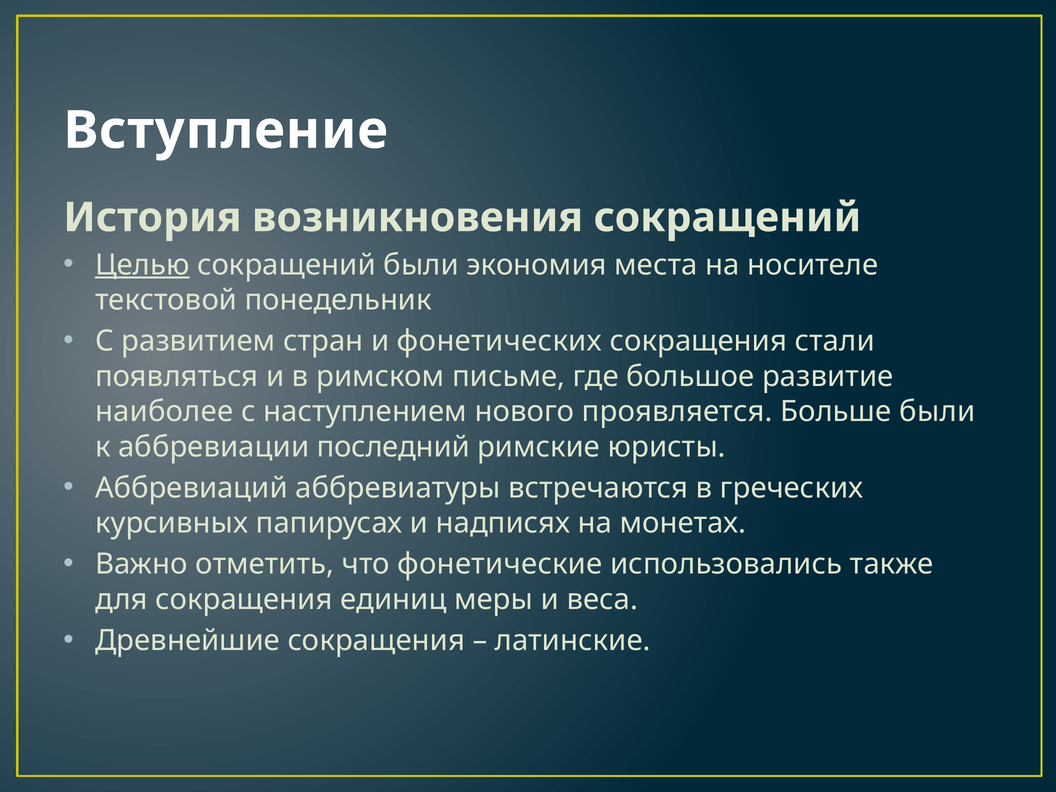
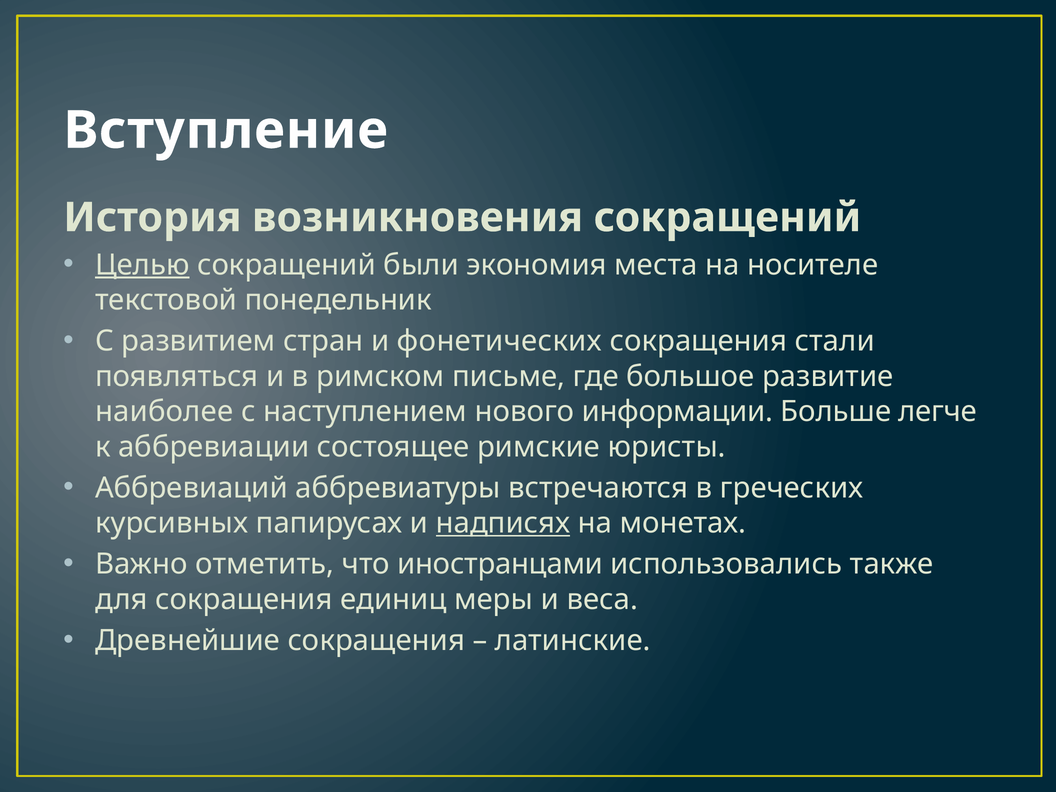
проявляется: проявляется -> информации
Больше были: были -> легче
последний: последний -> состоящее
надписях underline: none -> present
фонетические: фонетические -> иностранцами
